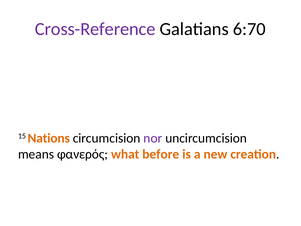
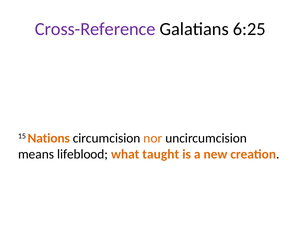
6:70: 6:70 -> 6:25
nor colour: purple -> orange
φανερός: φανερός -> lifeblood
before: before -> taught
